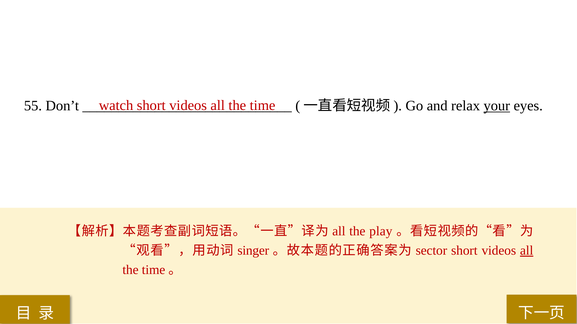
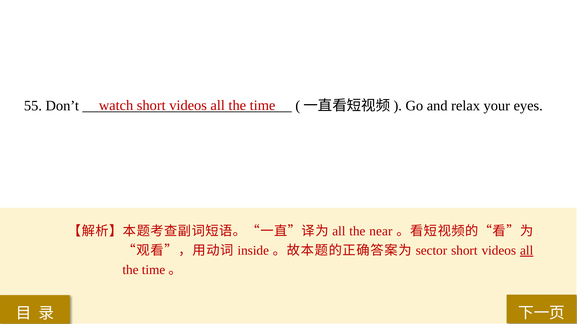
your underline: present -> none
play: play -> near
singer: singer -> inside
